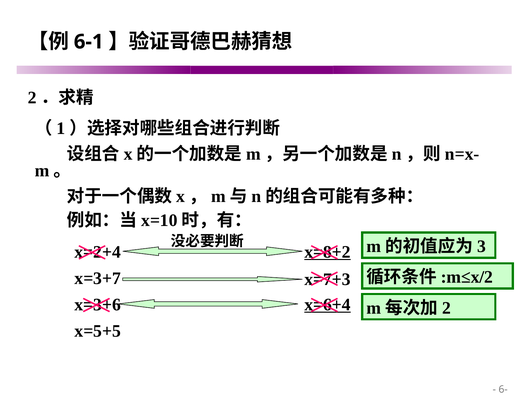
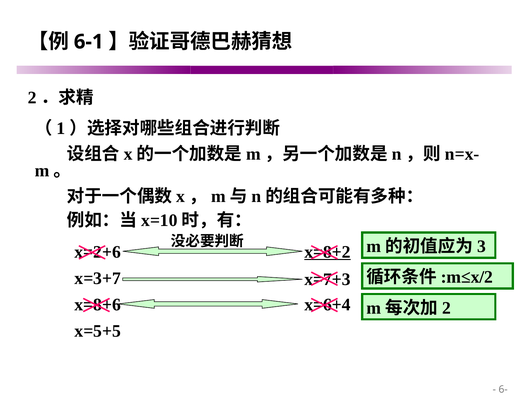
x=2+4: x=2+4 -> x=2+6
x=3+6: x=3+6 -> x=8+6
x=6+4 underline: present -> none
